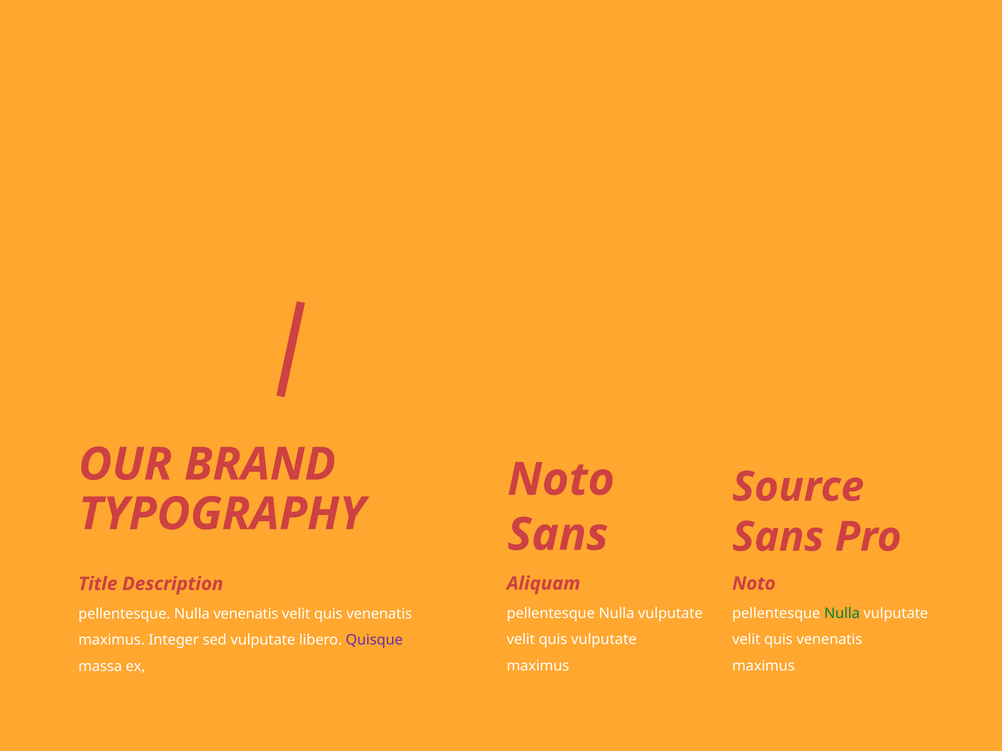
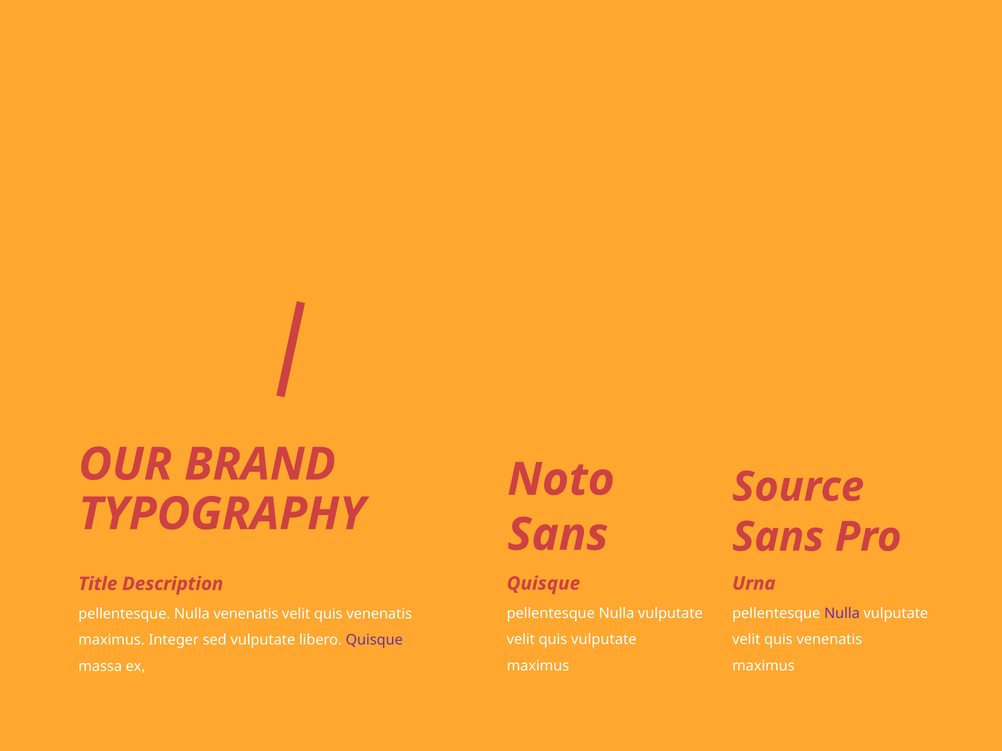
Aliquam at (544, 584): Aliquam -> Quisque
Noto at (754, 584): Noto -> Urna
Nulla at (842, 614) colour: green -> purple
